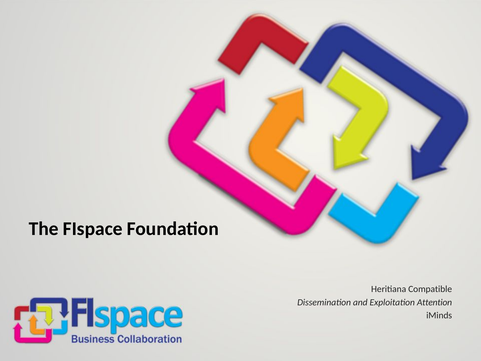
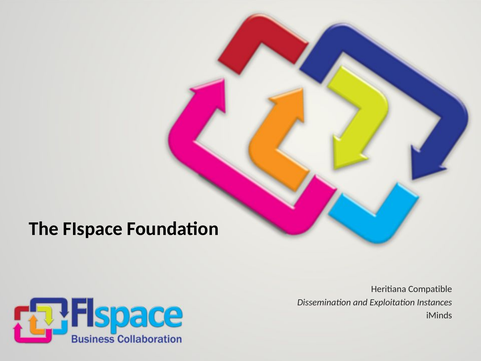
Attention: Attention -> Instances
